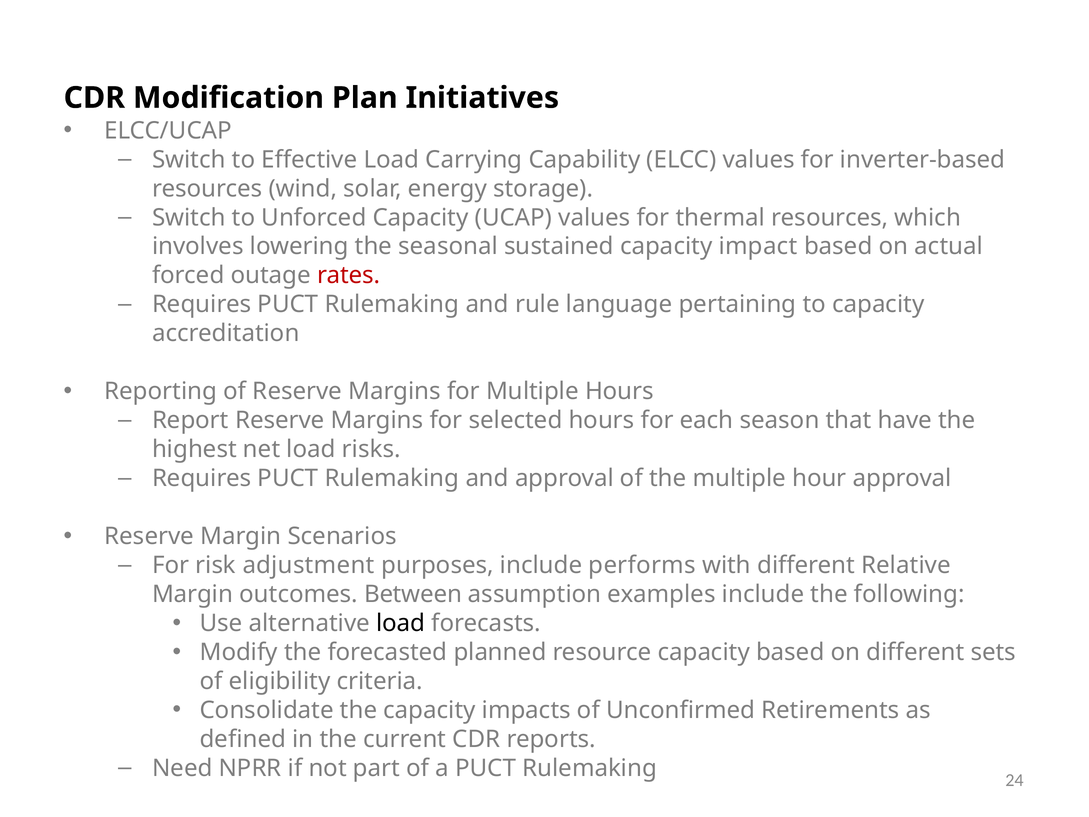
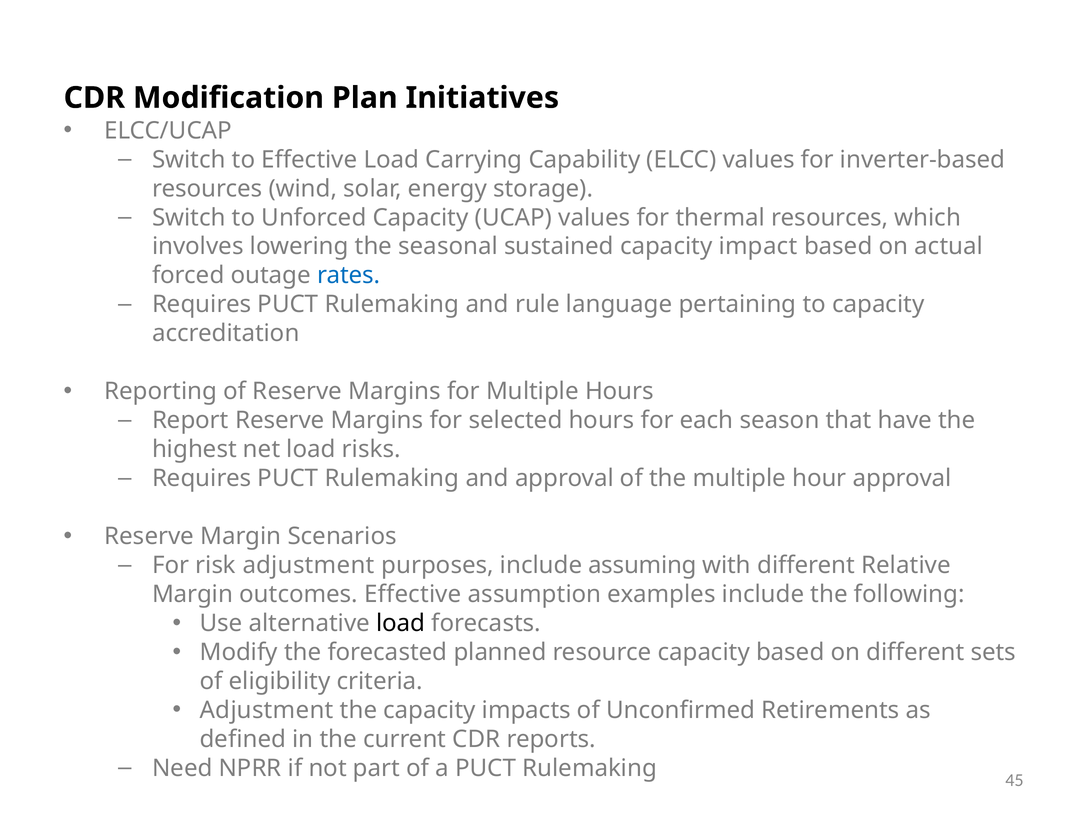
rates colour: red -> blue
performs: performs -> assuming
outcomes Between: Between -> Effective
Consolidate at (267, 710): Consolidate -> Adjustment
24: 24 -> 45
